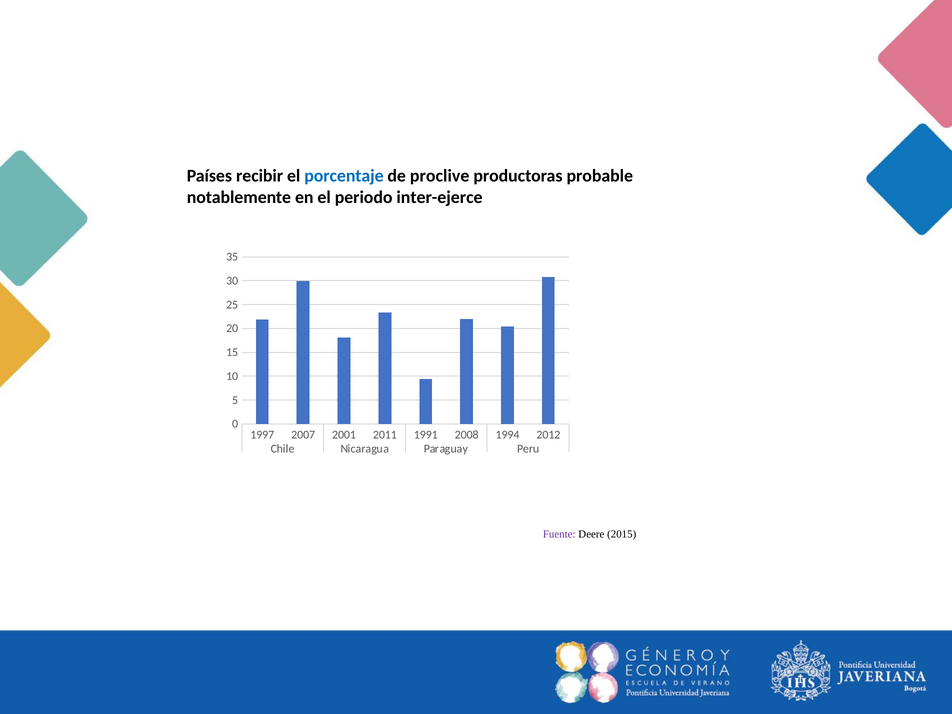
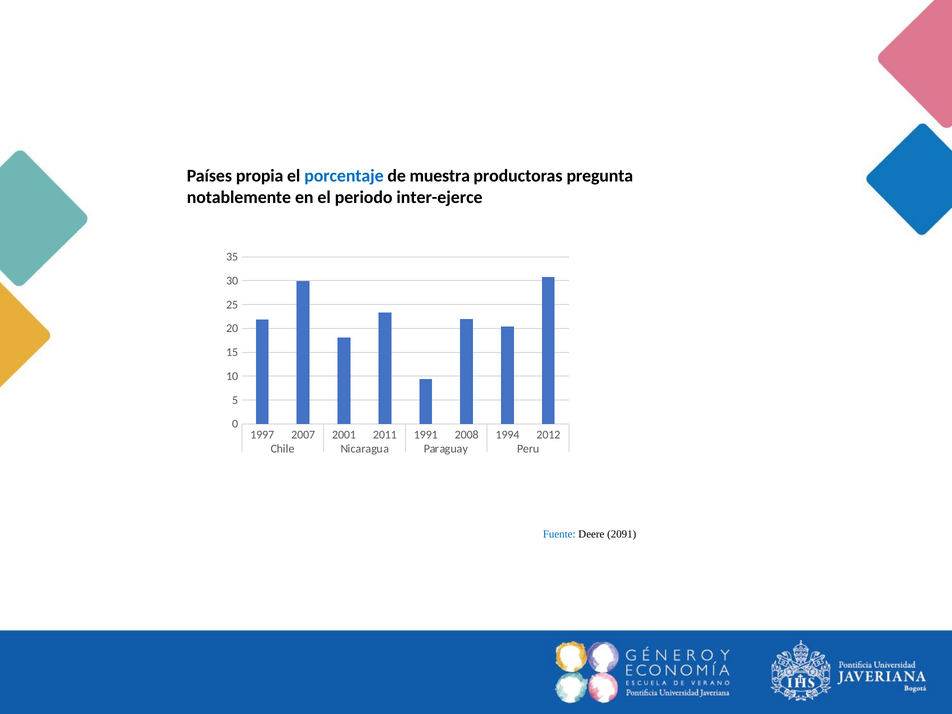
recibir: recibir -> propia
proclive: proclive -> muestra
probable: probable -> pregunta
Fuente colour: purple -> blue
2015: 2015 -> 2091
